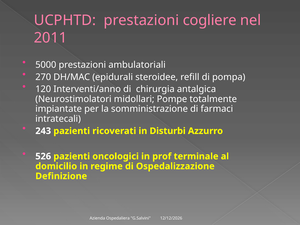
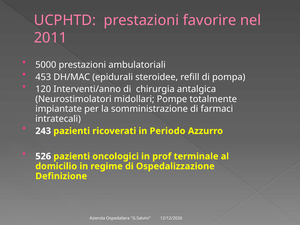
cogliere: cogliere -> favorire
270: 270 -> 453
Disturbi: Disturbi -> Periodo
